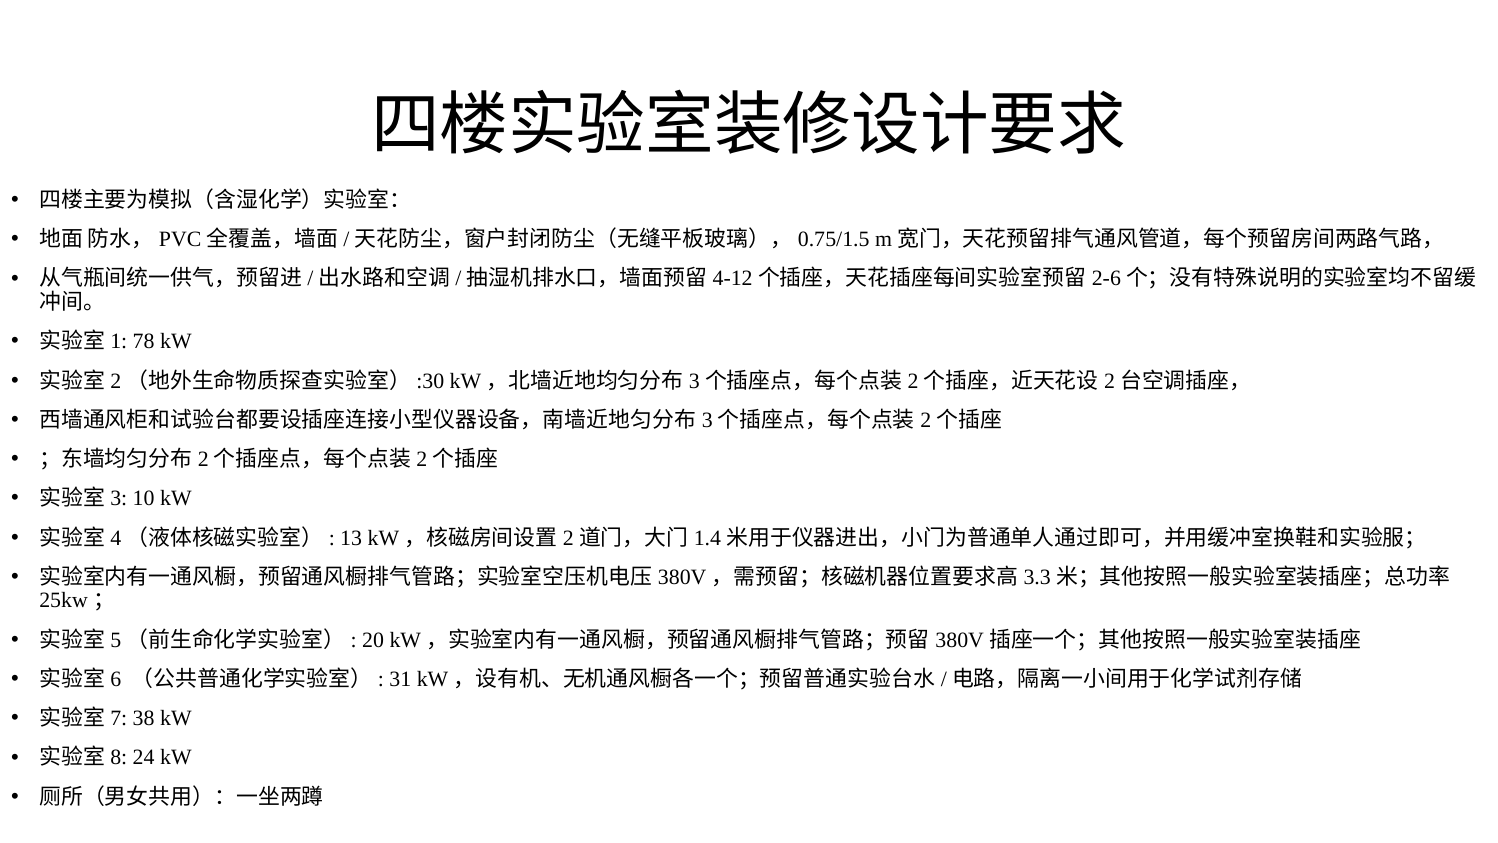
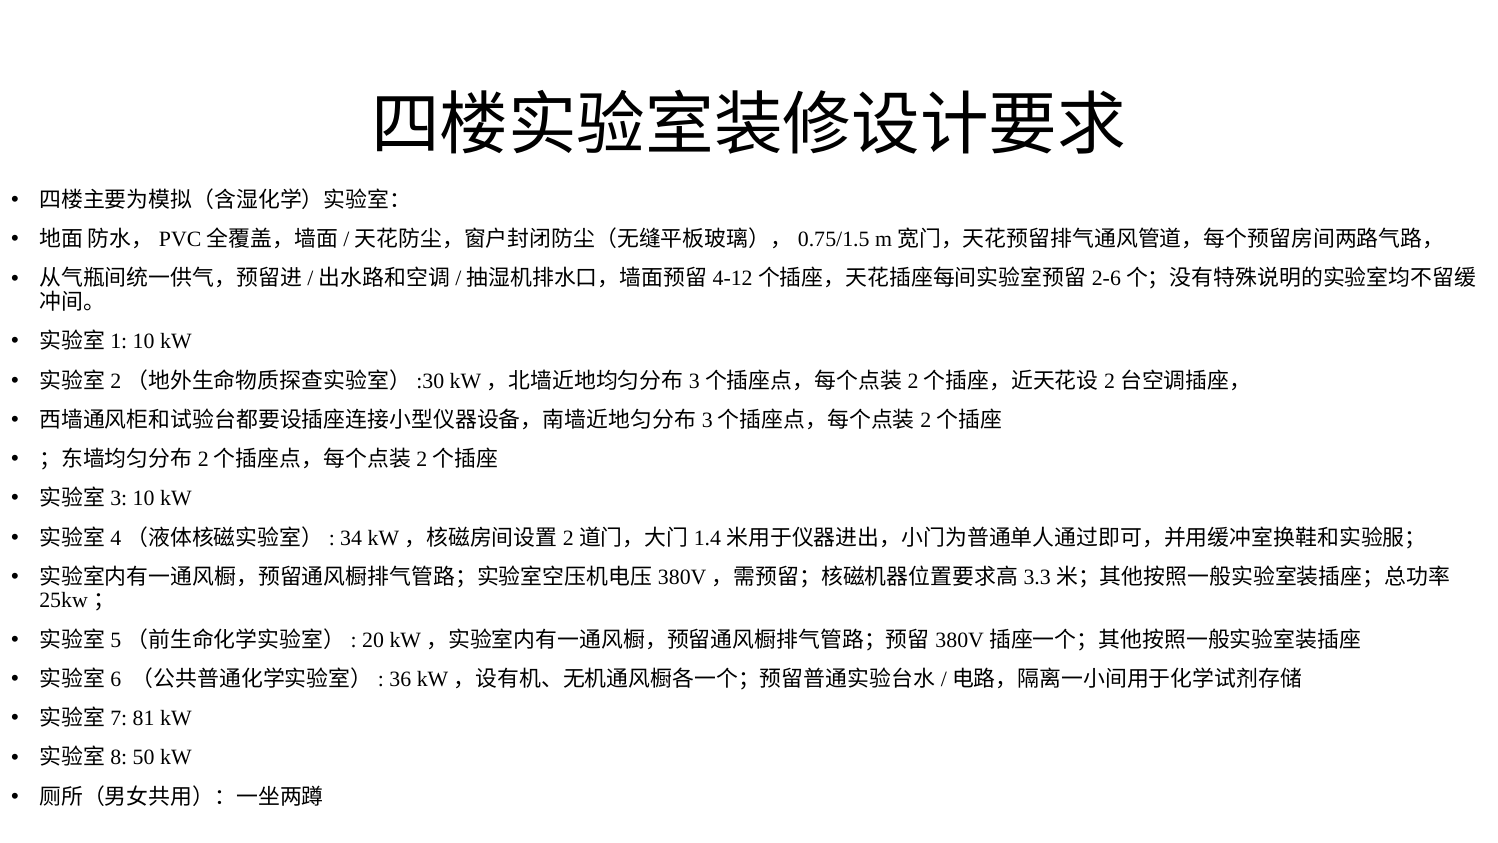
78 at (144, 341): 78 -> 10
13: 13 -> 34
31: 31 -> 36
38: 38 -> 81
24: 24 -> 50
